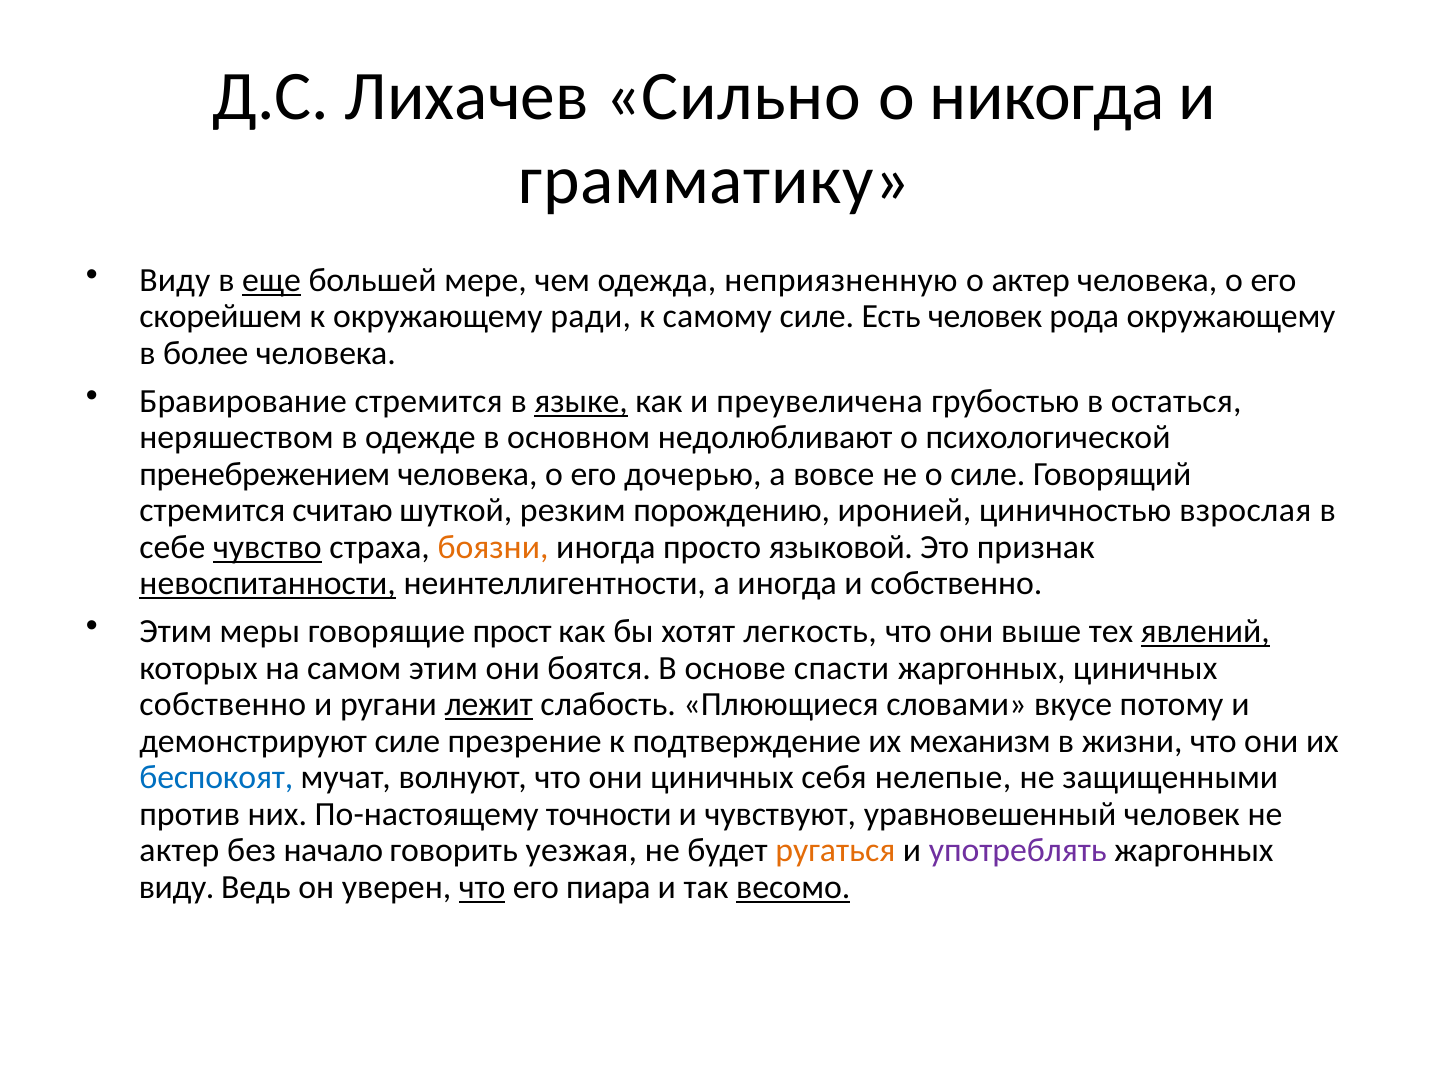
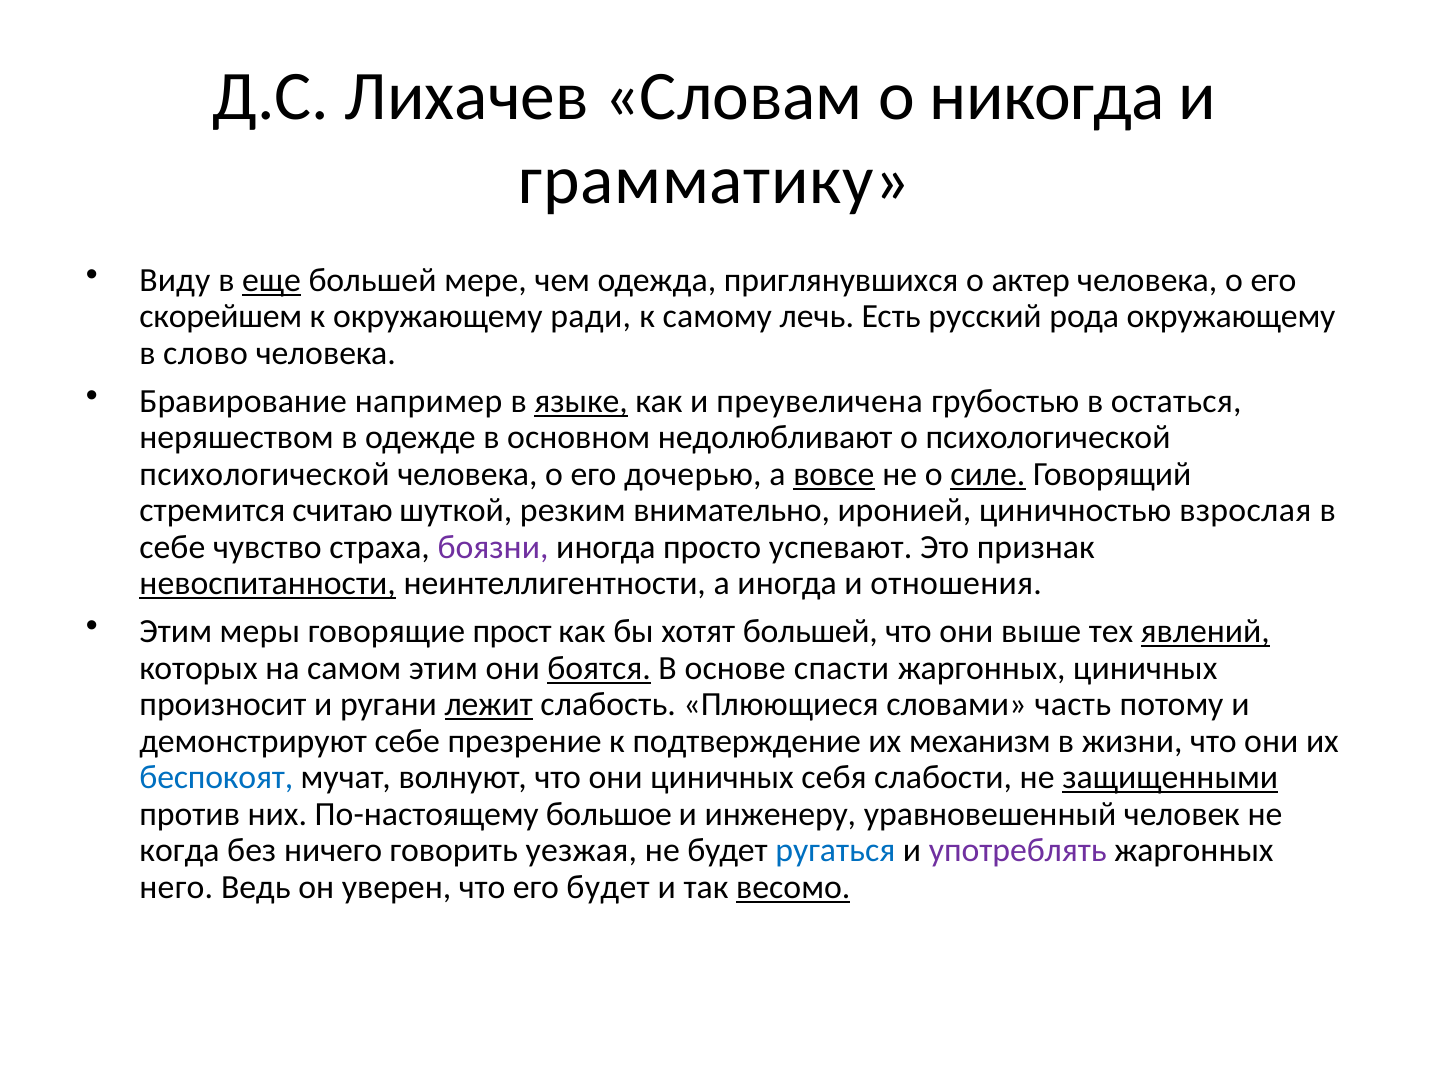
Сильно: Сильно -> Словам
неприязненную: неприязненную -> приглянувшихся
самому силе: силе -> лечь
Есть человек: человек -> русский
более: более -> слово
Бравирование стремится: стремится -> например
пренебрежением at (265, 474): пренебрежением -> психологической
вовсе underline: none -> present
силе at (988, 474) underline: none -> present
порождению: порождению -> внимательно
чувство underline: present -> none
боязни colour: orange -> purple
языковой: языковой -> успевают
и собственно: собственно -> отношения
хотят легкость: легкость -> большей
боятся underline: none -> present
собственно at (223, 704): собственно -> произносит
вкусе: вкусе -> часть
демонстрируют силе: силе -> себе
нелепые: нелепые -> слабости
защищенными underline: none -> present
точности: точности -> большое
чувствуют: чувствуют -> инженеру
актер at (179, 850): актер -> когда
начало: начало -> ничего
ругаться colour: orange -> blue
виду at (177, 887): виду -> него
что at (482, 887) underline: present -> none
его пиара: пиара -> будет
